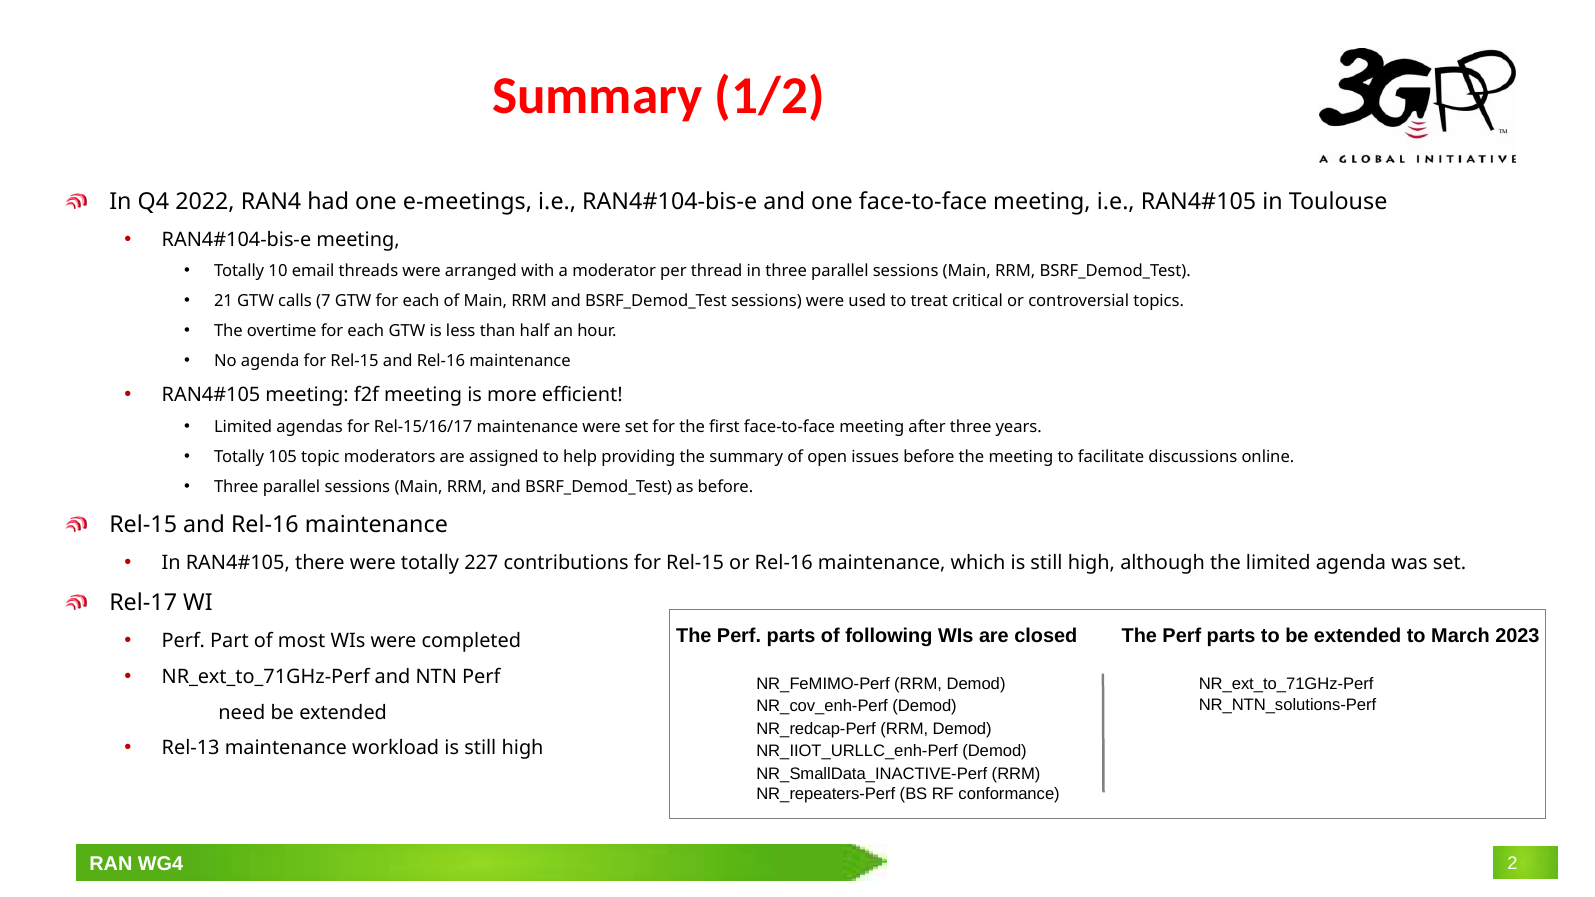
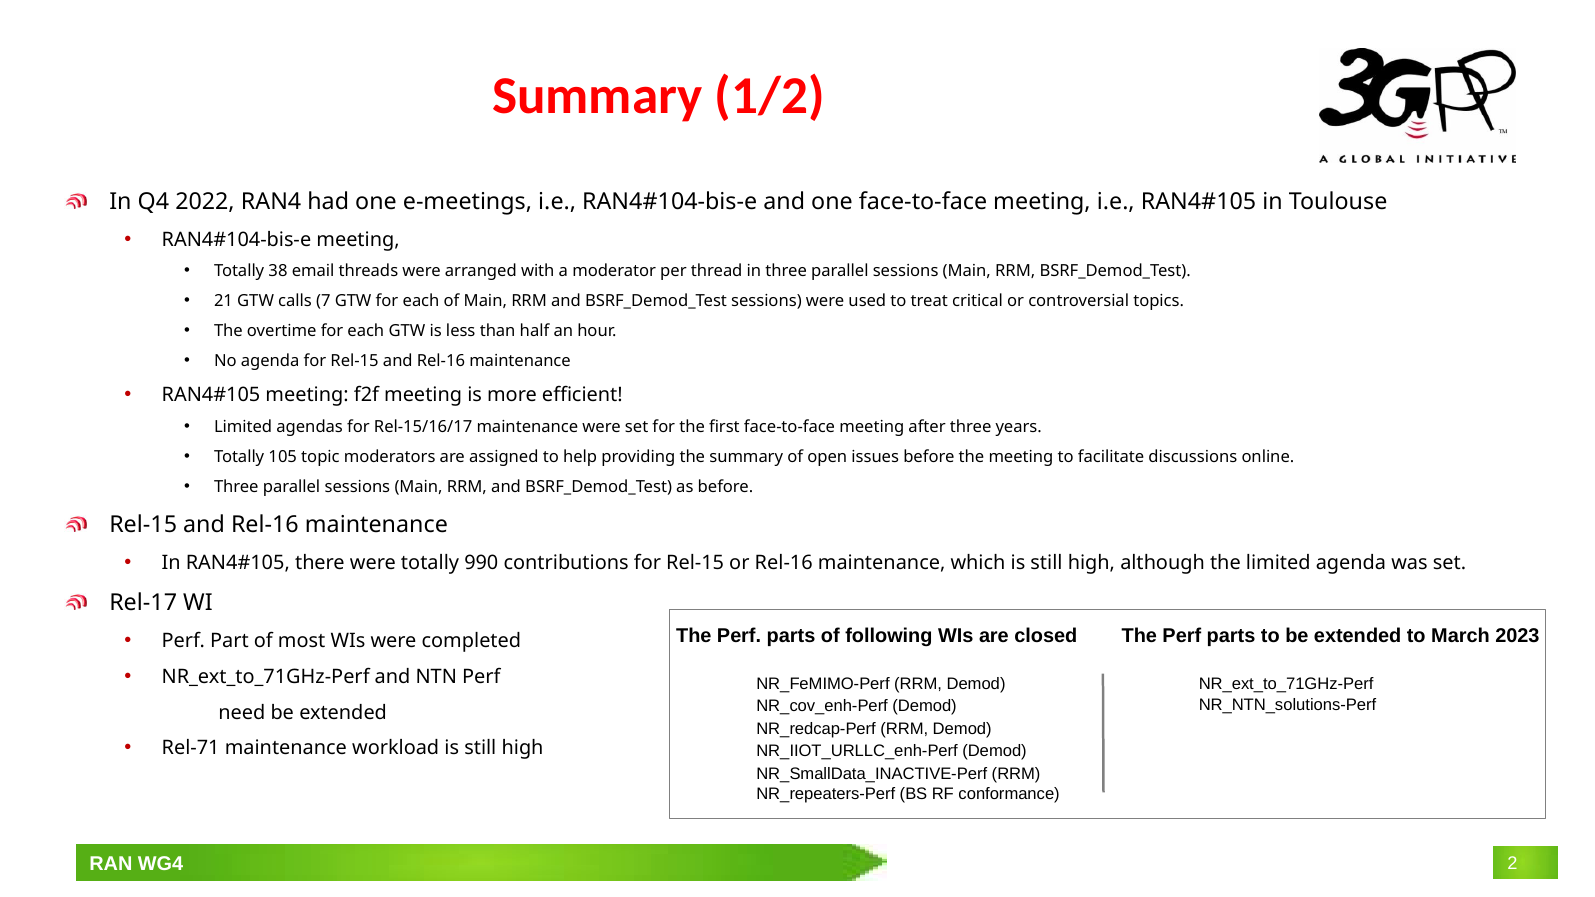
10: 10 -> 38
227: 227 -> 990
Rel-13: Rel-13 -> Rel-71
